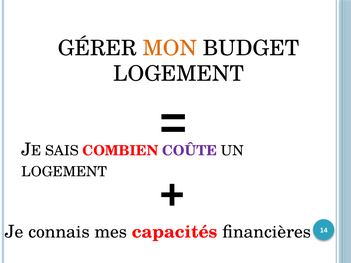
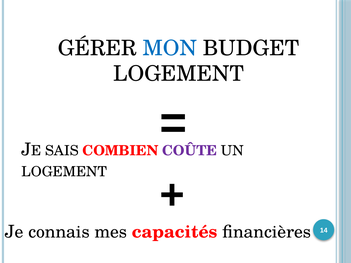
MON colour: orange -> blue
